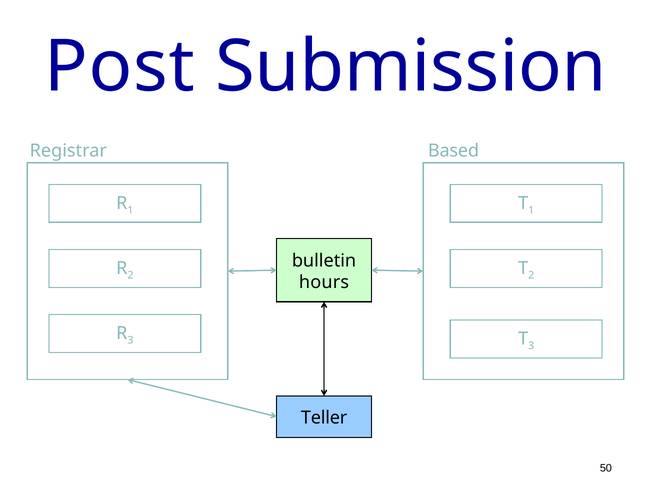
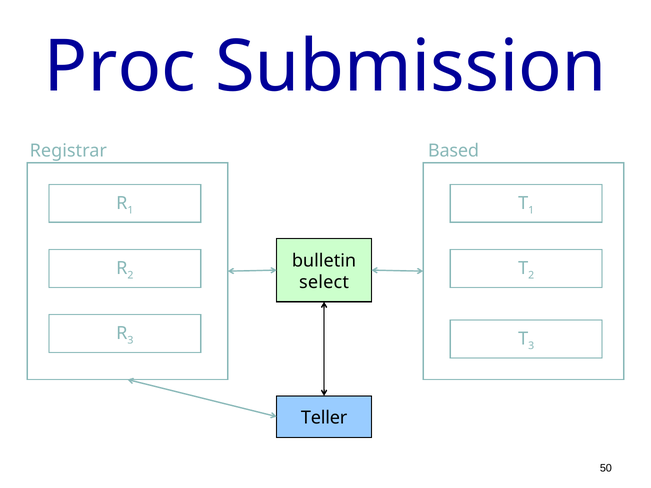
Post: Post -> Proc
hours: hours -> select
